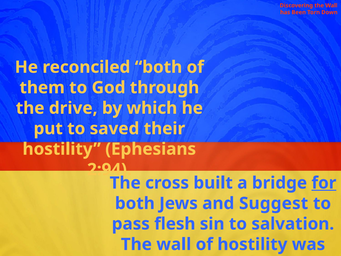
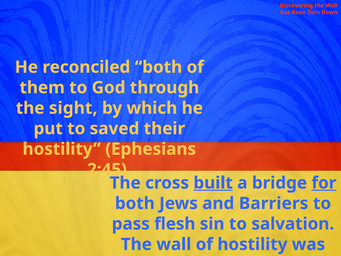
drive: drive -> sight
2:94: 2:94 -> 2:45
built underline: none -> present
Suggest: Suggest -> Barriers
